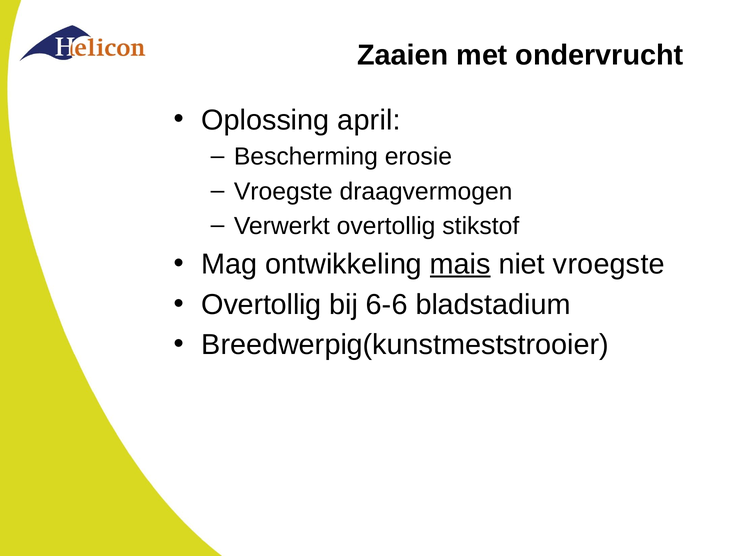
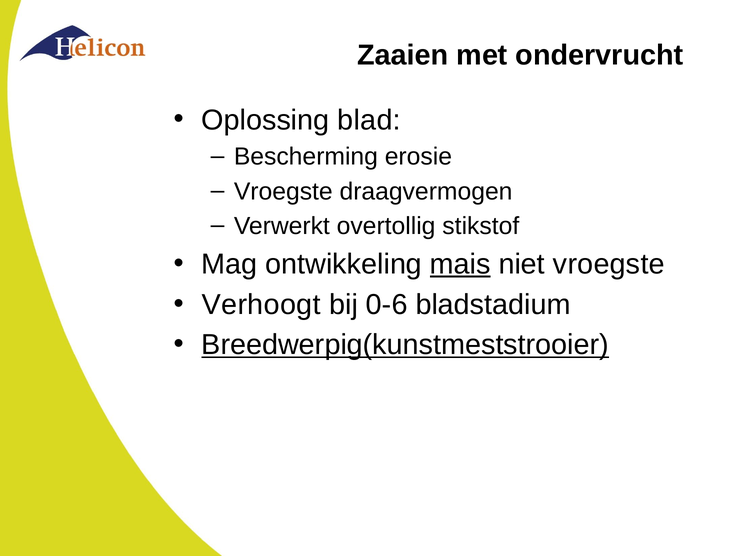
april: april -> blad
Overtollig at (261, 304): Overtollig -> Verhoogt
6-6: 6-6 -> 0-6
Breedwerpig(kunstmeststrooier underline: none -> present
